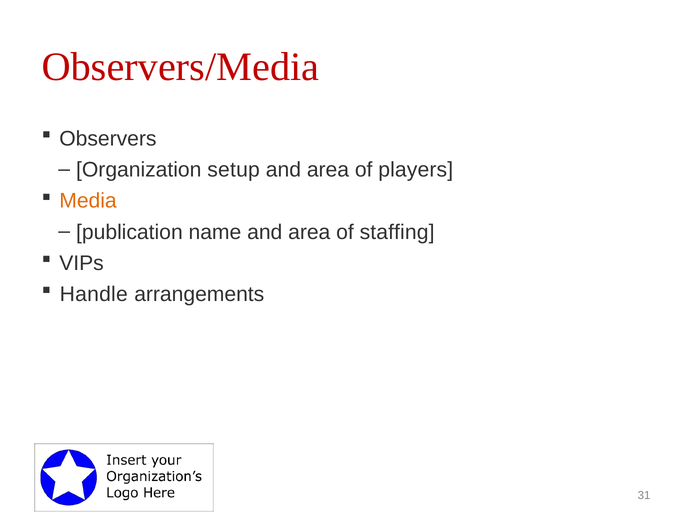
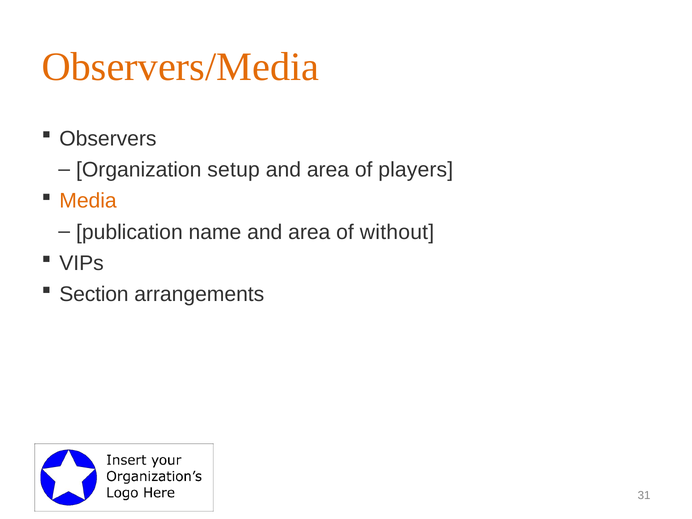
Observers/Media colour: red -> orange
staffing: staffing -> without
Handle: Handle -> Section
